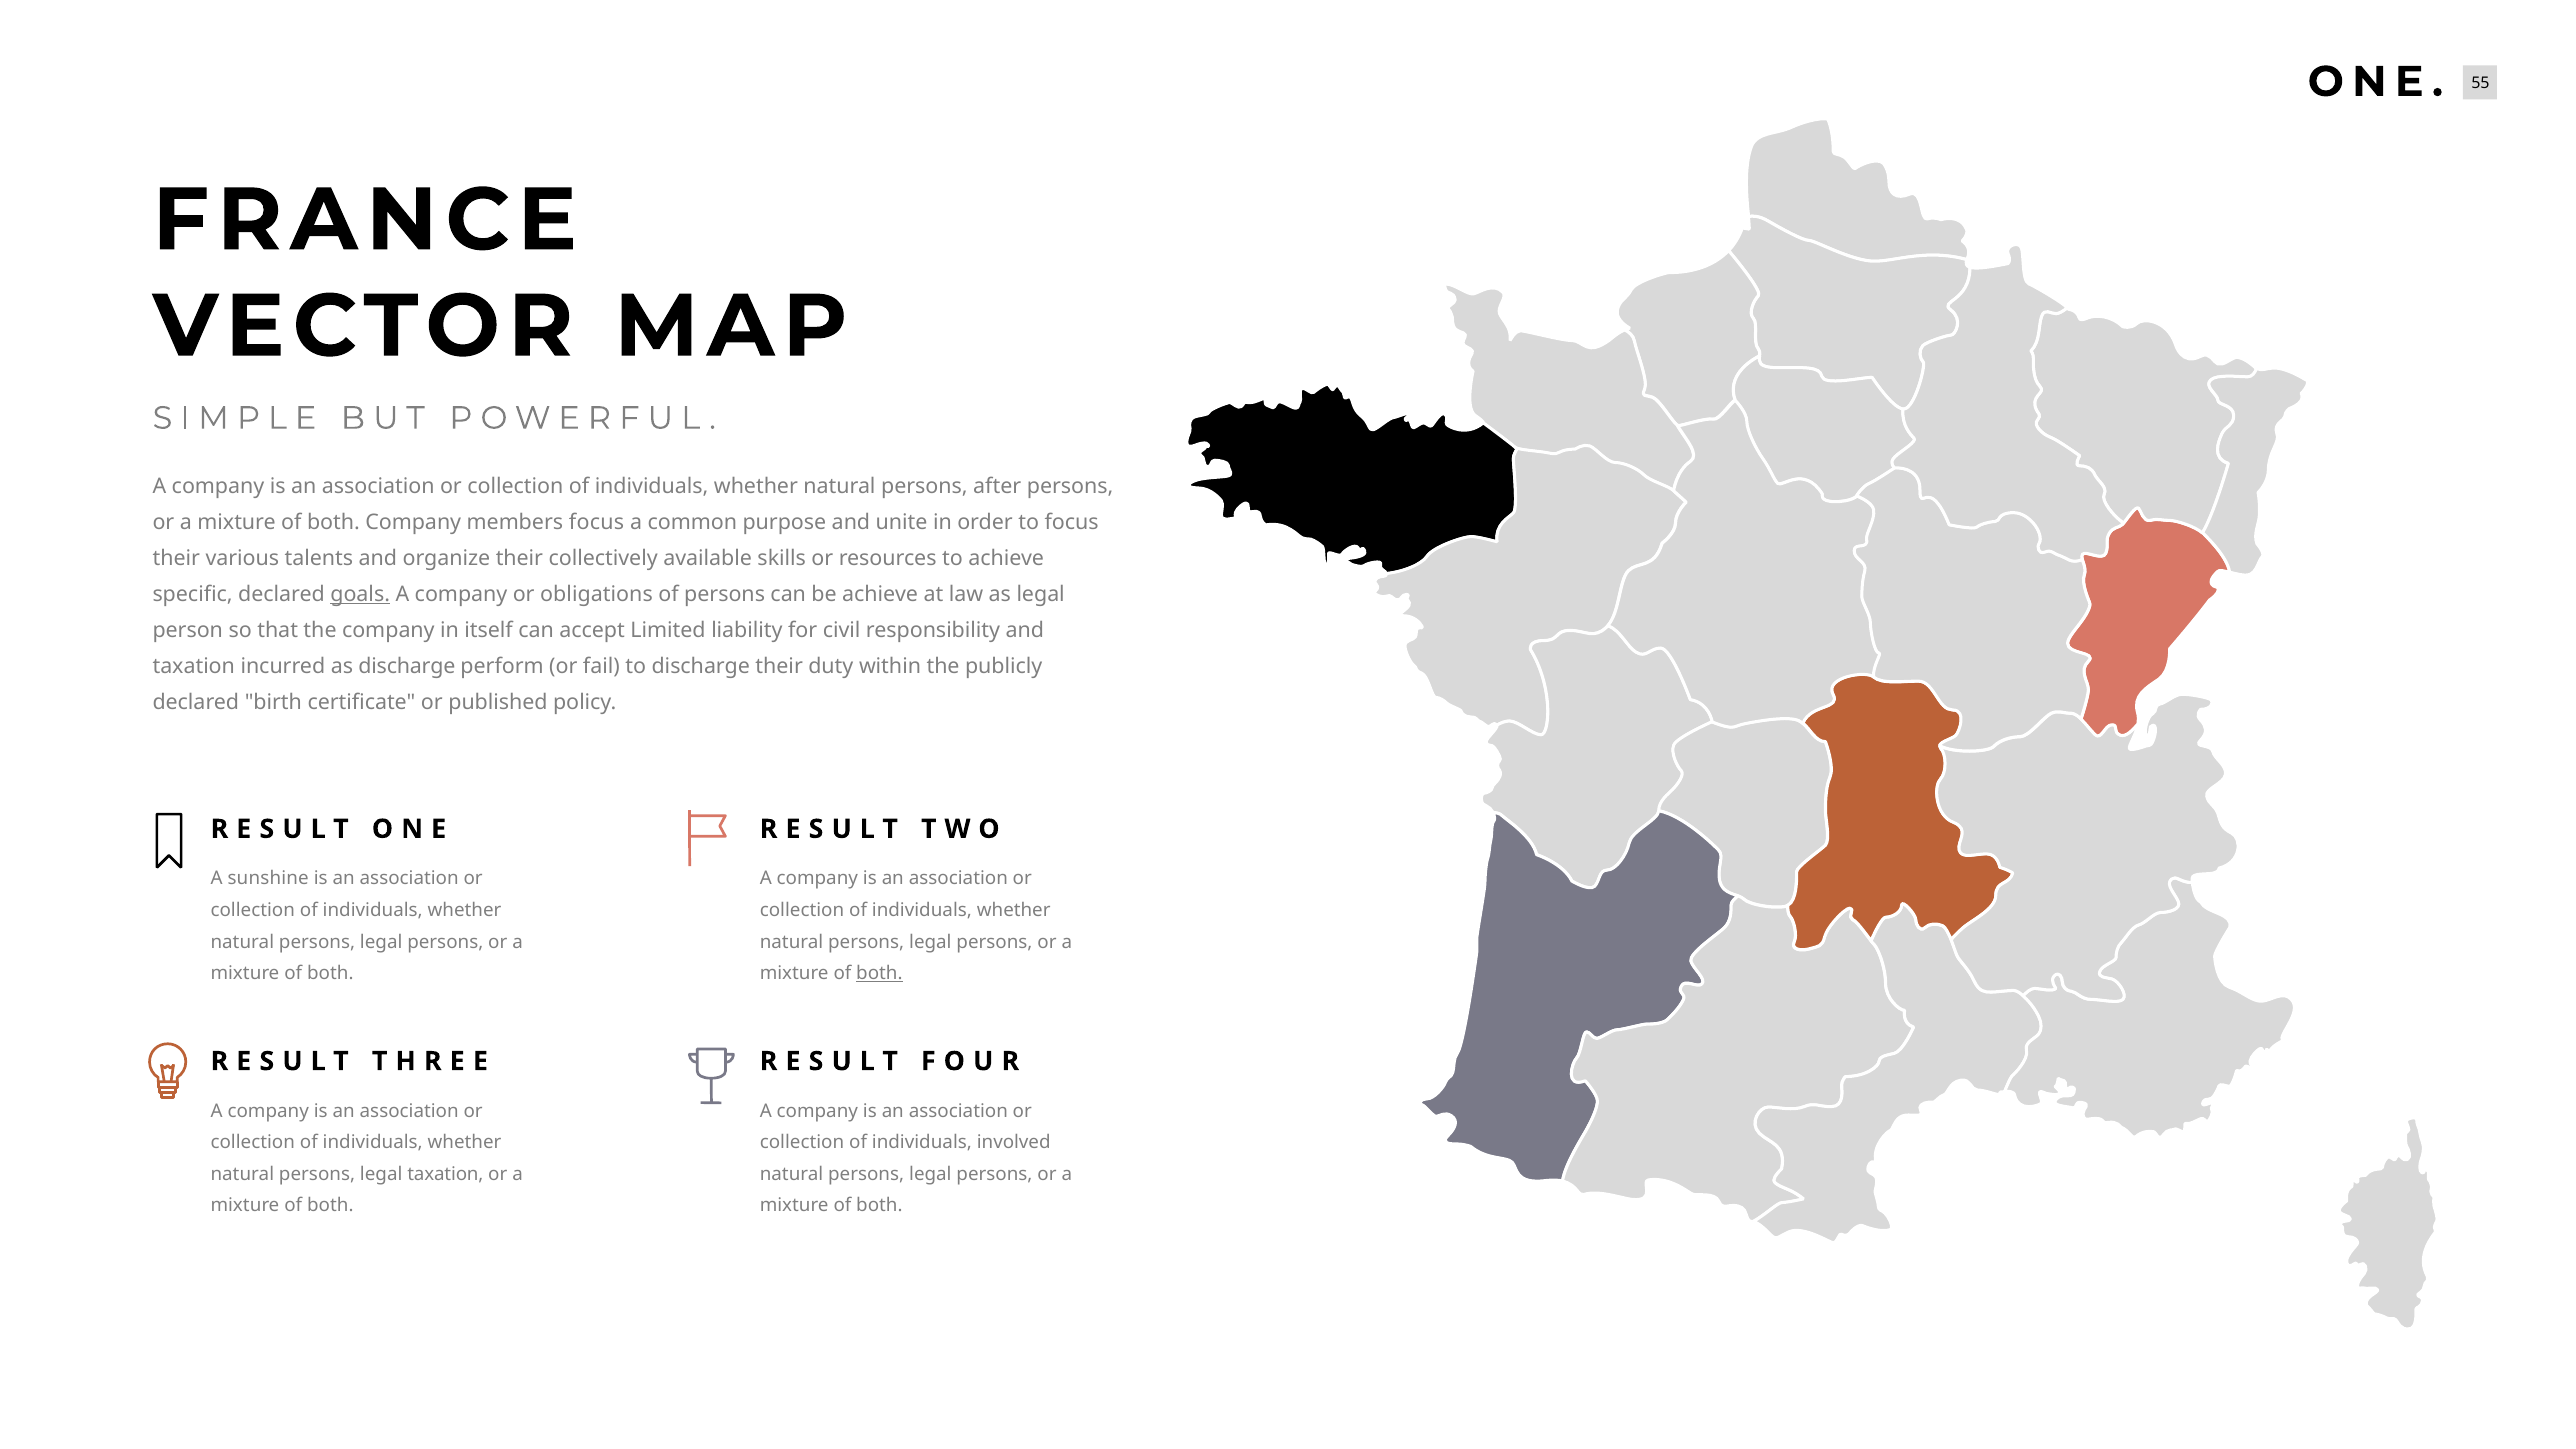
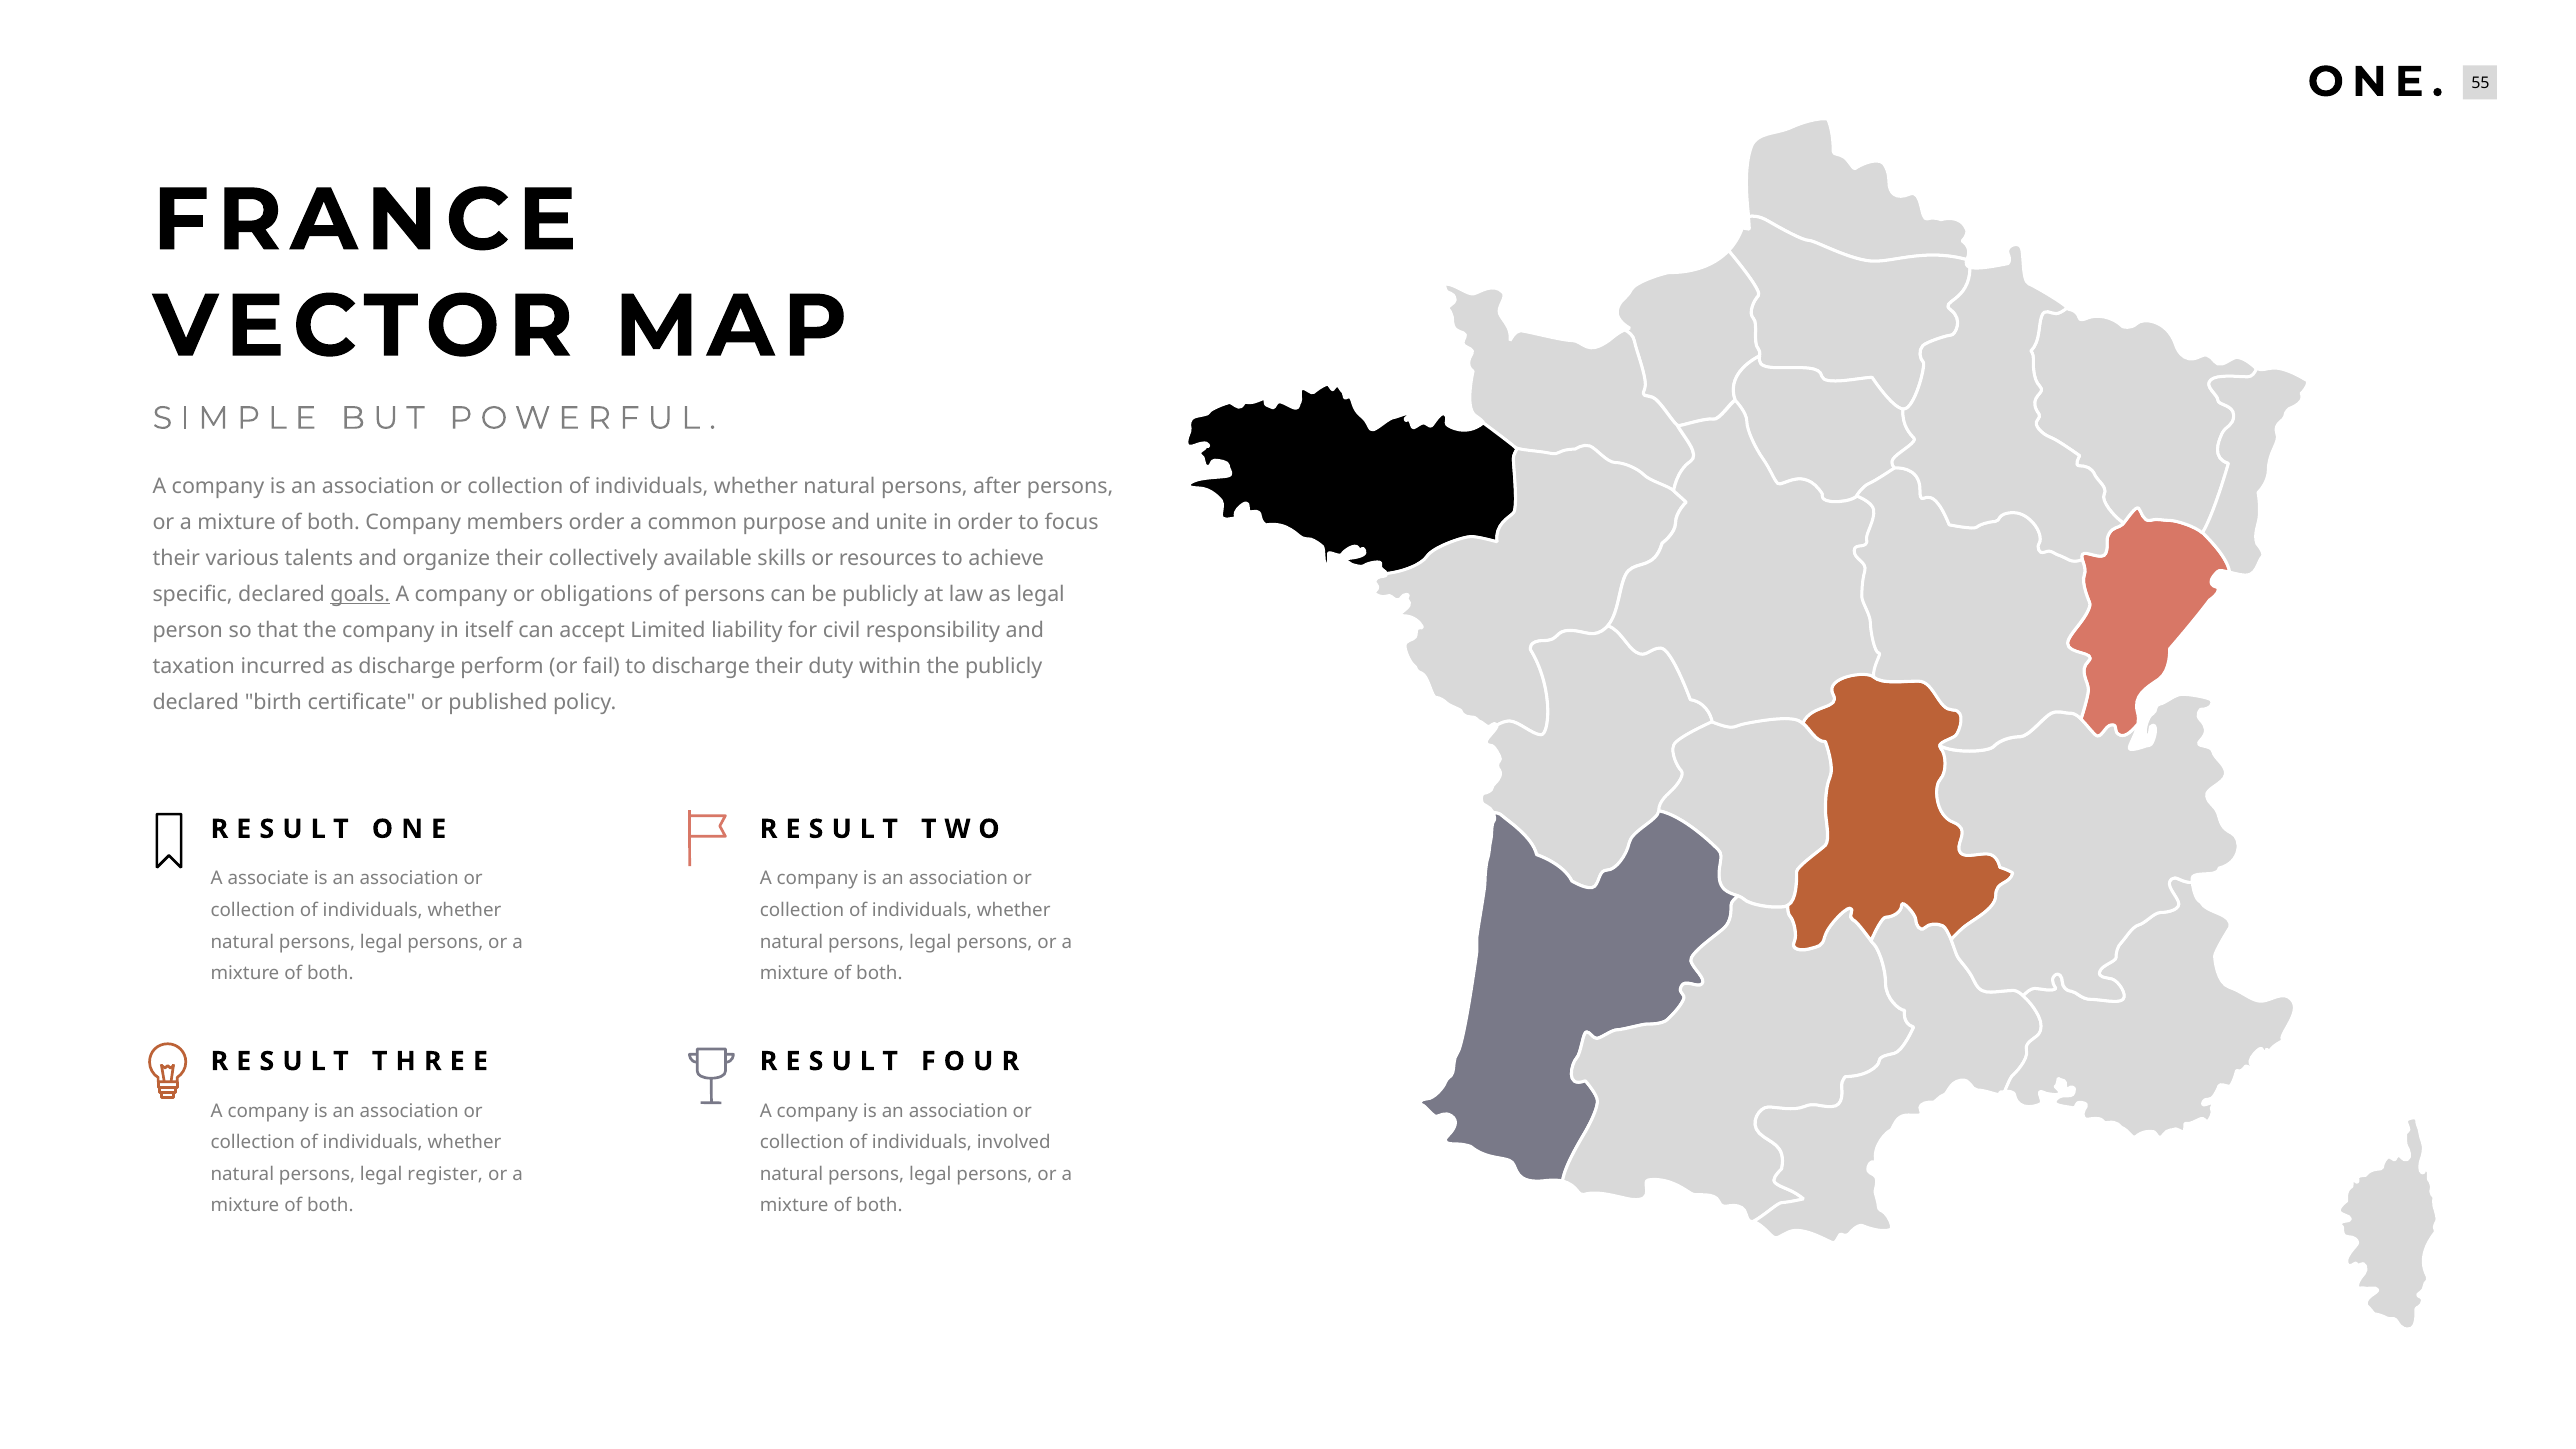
members focus: focus -> order
be achieve: achieve -> publicly
sunshine: sunshine -> associate
both at (879, 974) underline: present -> none
legal taxation: taxation -> register
